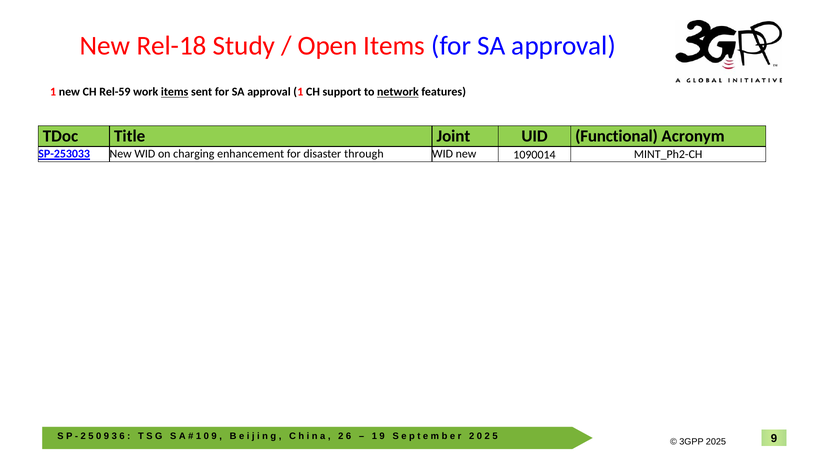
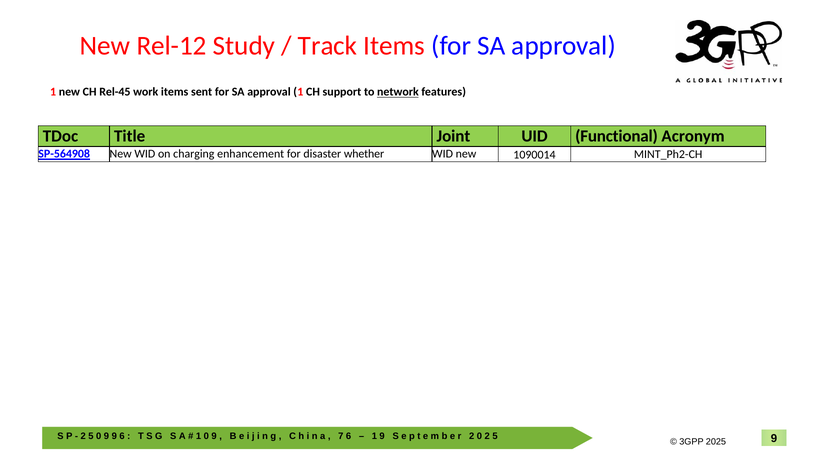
Rel-18: Rel-18 -> Rel-12
Open: Open -> Track
Rel-59: Rel-59 -> Rel-45
items at (175, 92) underline: present -> none
SP-253033: SP-253033 -> SP-564908
through: through -> whether
3 at (114, 436): 3 -> 9
2 at (341, 436): 2 -> 7
